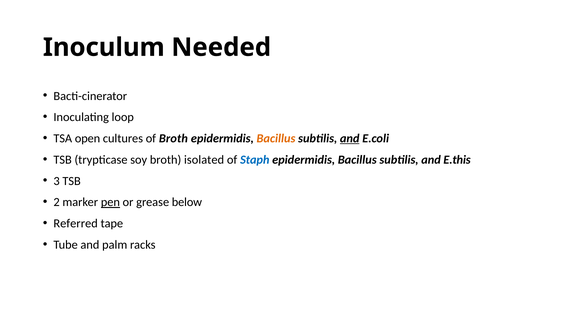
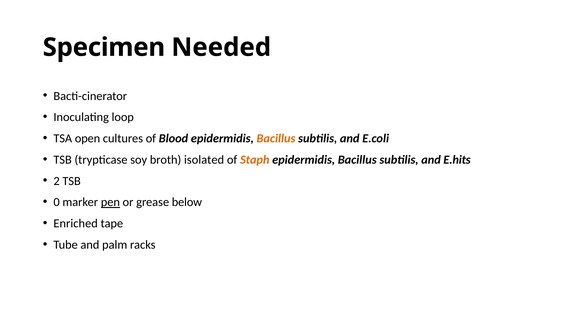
Inoculum: Inoculum -> Specimen
of Broth: Broth -> Blood
and at (350, 138) underline: present -> none
Staph colour: blue -> orange
E.this: E.this -> E.hits
3: 3 -> 2
2: 2 -> 0
Referred: Referred -> Enriched
